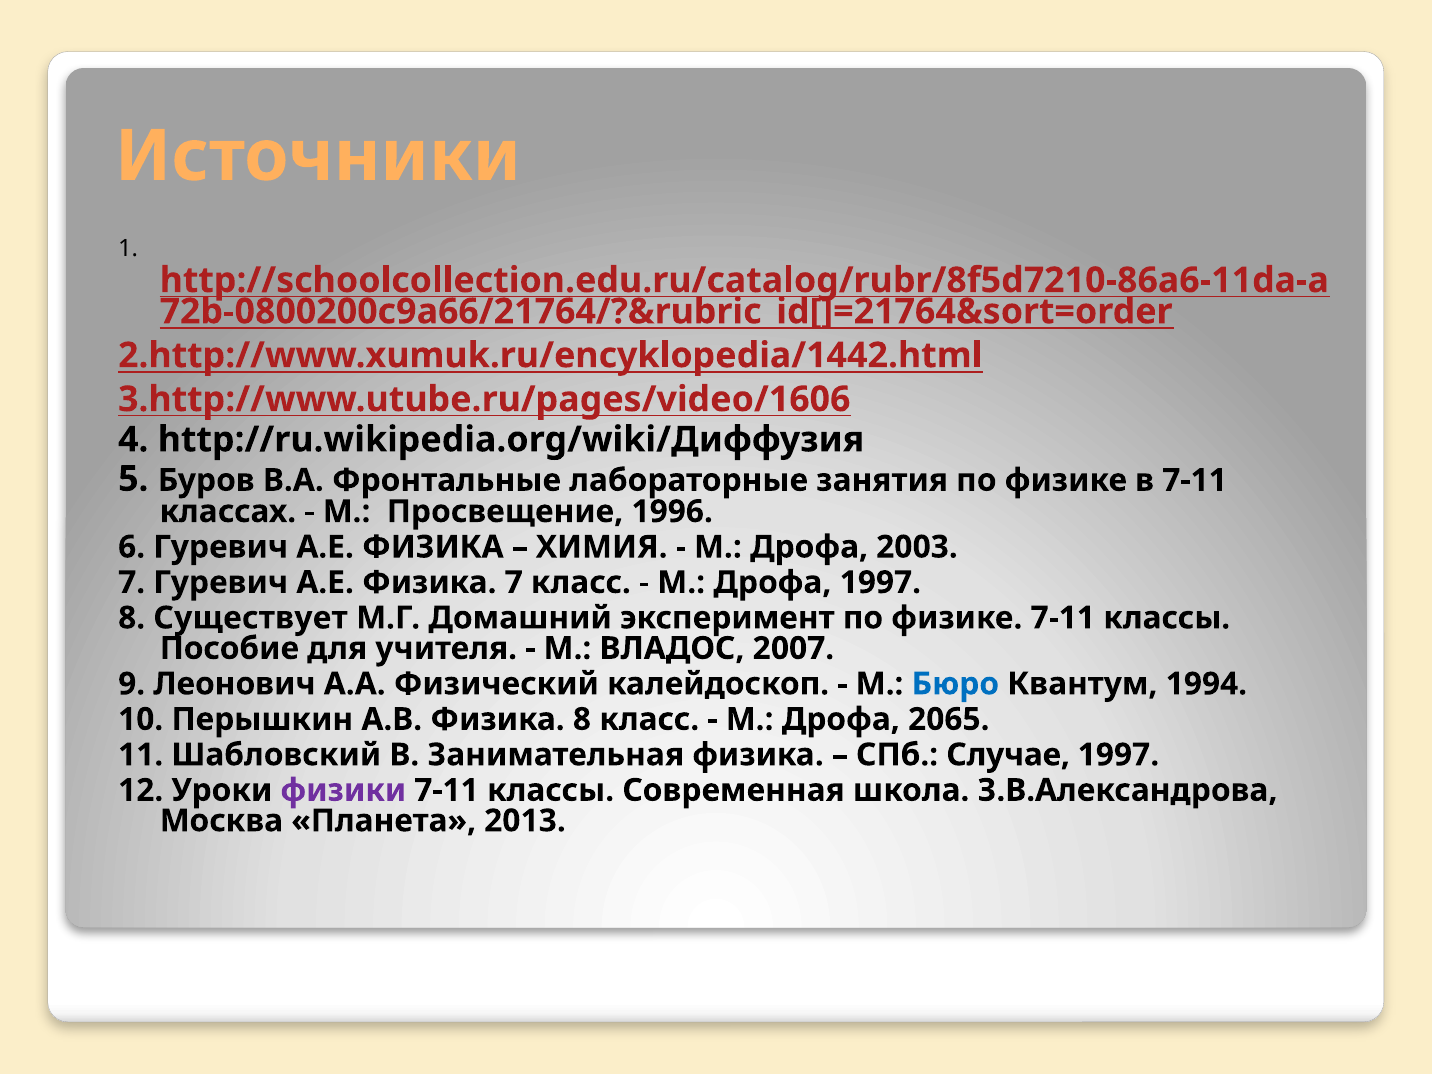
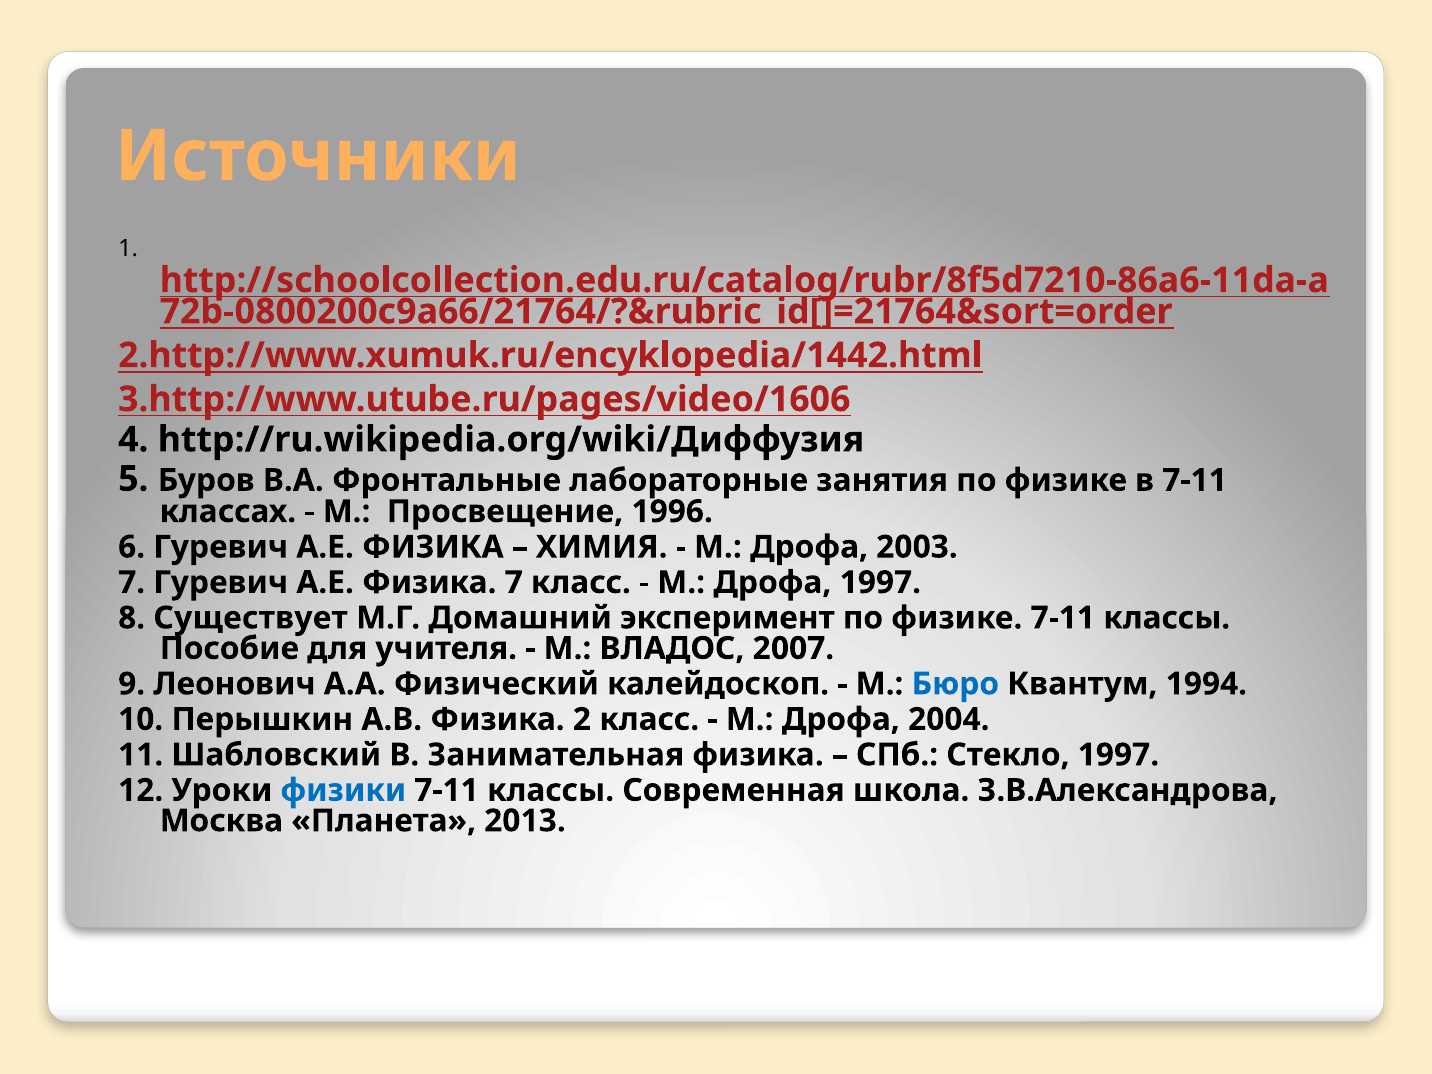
Физика 8: 8 -> 2
2065: 2065 -> 2004
Случае: Случае -> Стекло
физики colour: purple -> blue
